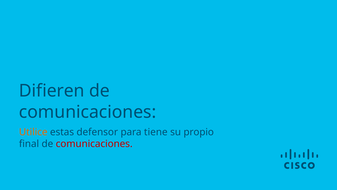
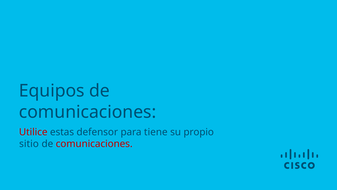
Difieren: Difieren -> Equipos
Utilice colour: orange -> red
final: final -> sitio
